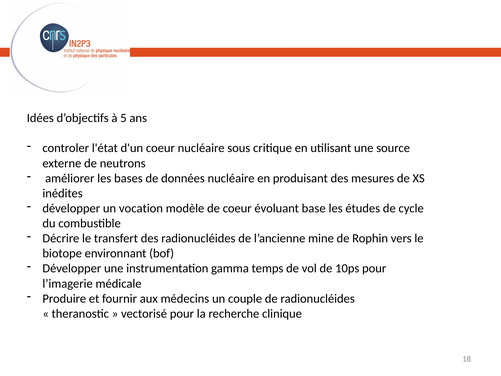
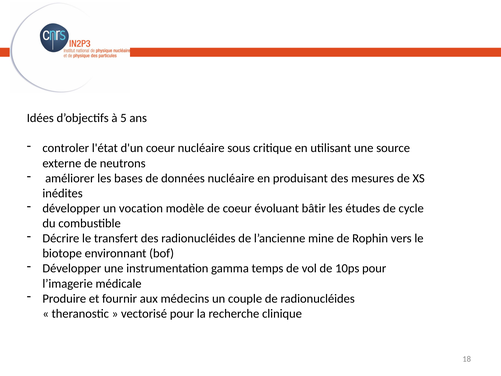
base: base -> bâtir
